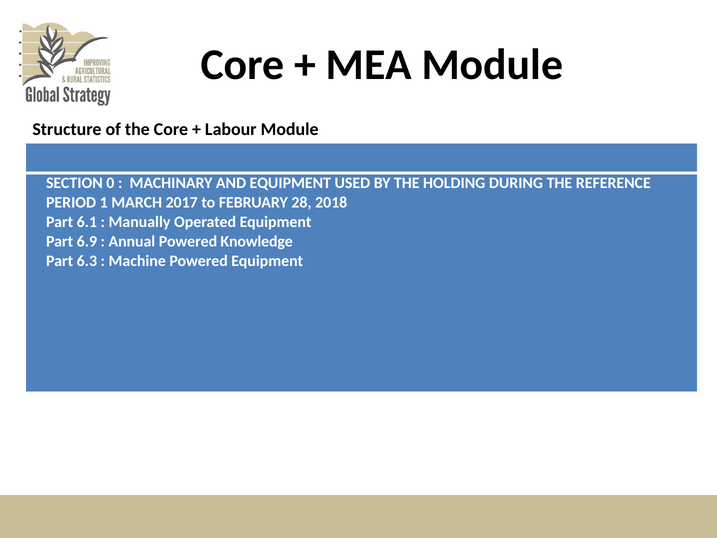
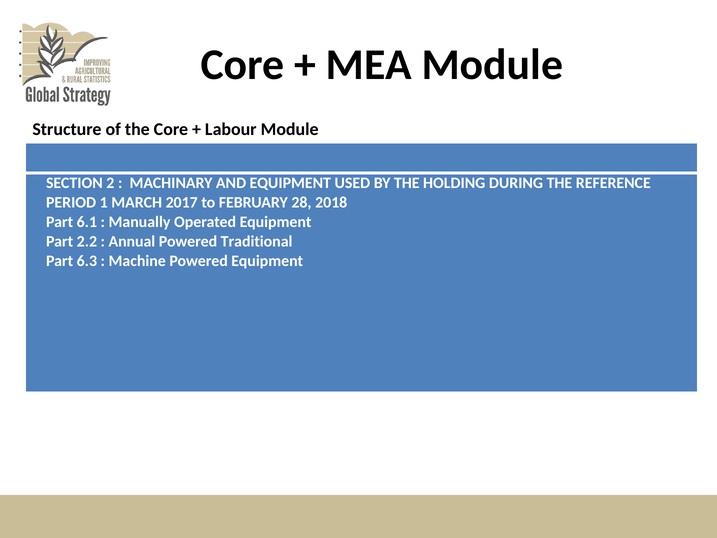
0: 0 -> 2
6.9: 6.9 -> 2.2
Knowledge: Knowledge -> Traditional
